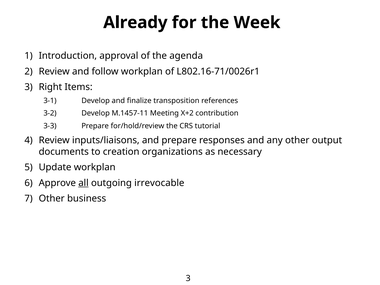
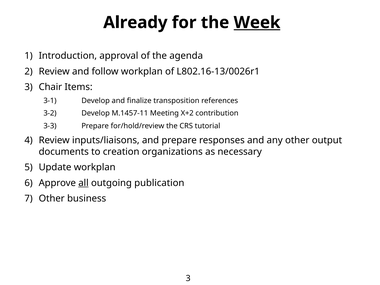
Week underline: none -> present
L802.16-71/0026r1: L802.16-71/0026r1 -> L802.16-13/0026r1
Right: Right -> Chair
irrevocable: irrevocable -> publication
